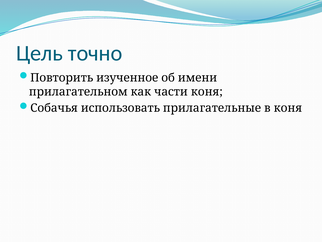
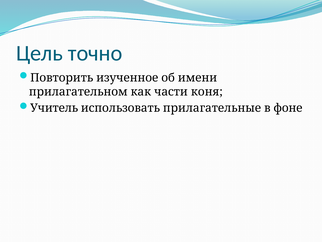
Собачья: Собачья -> Учитель
в коня: коня -> фоне
